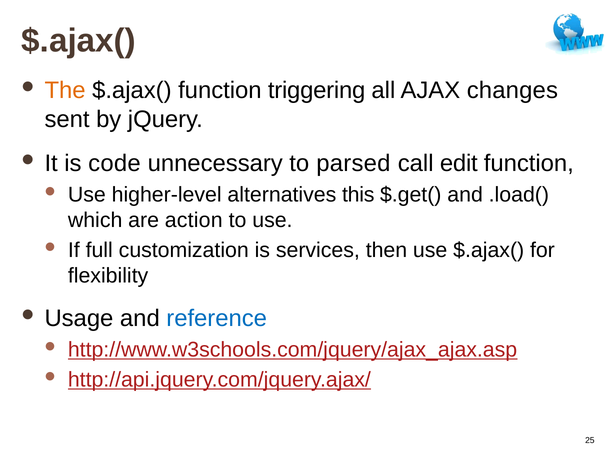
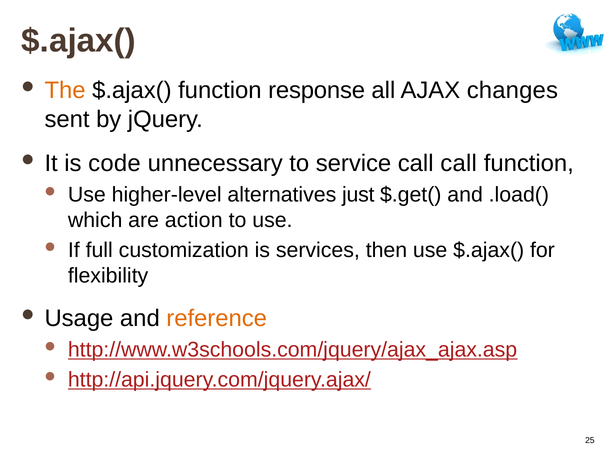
triggering: triggering -> response
parsed: parsed -> service
call edit: edit -> call
this: this -> just
reference colour: blue -> orange
